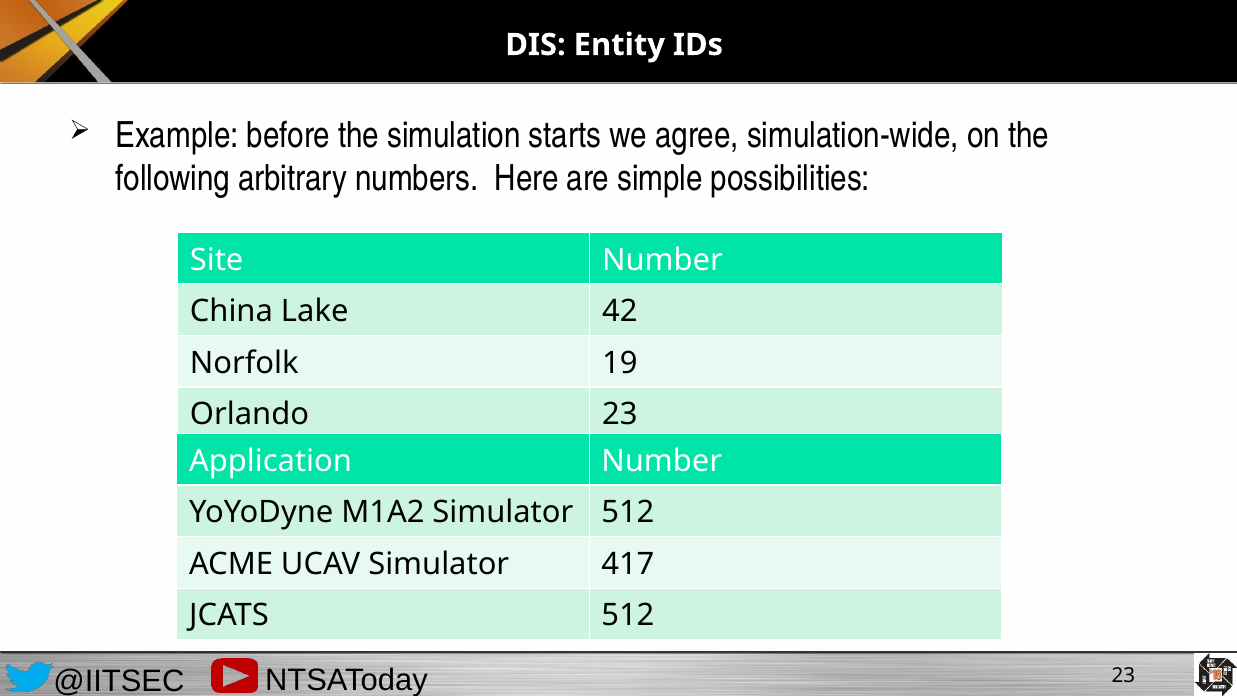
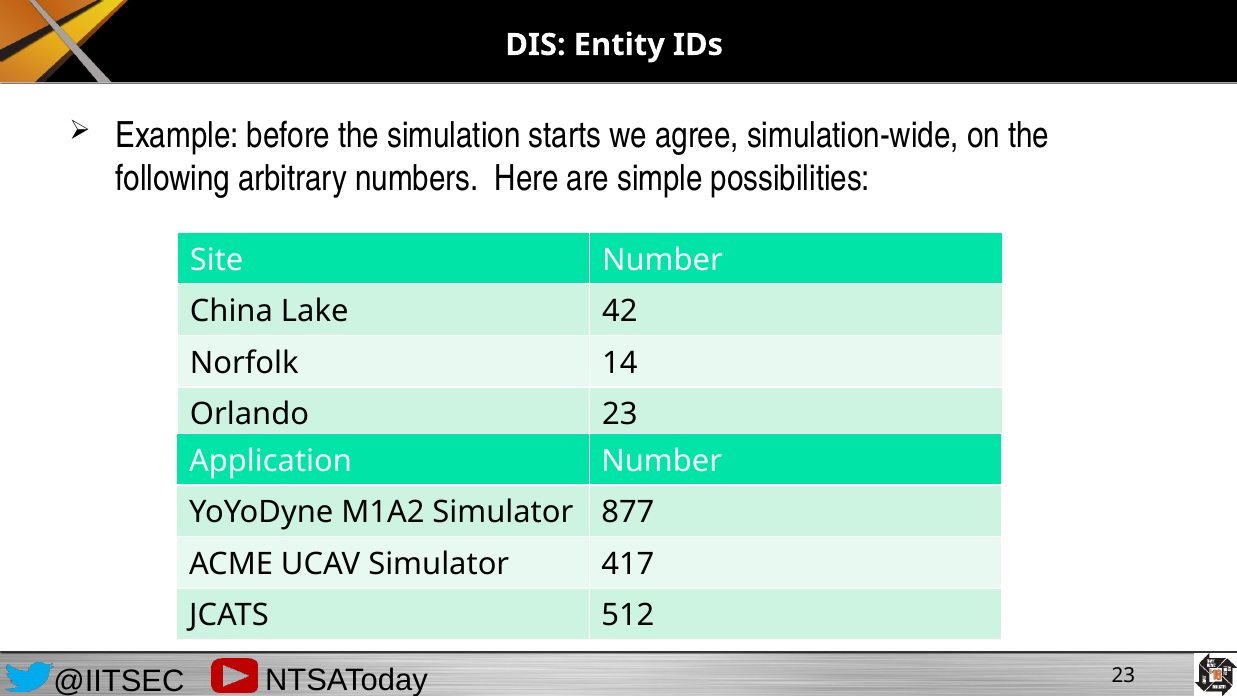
19: 19 -> 14
Simulator 512: 512 -> 877
